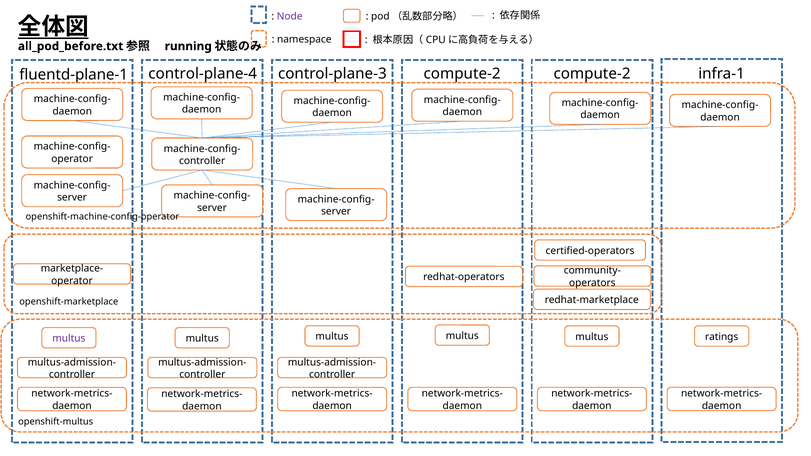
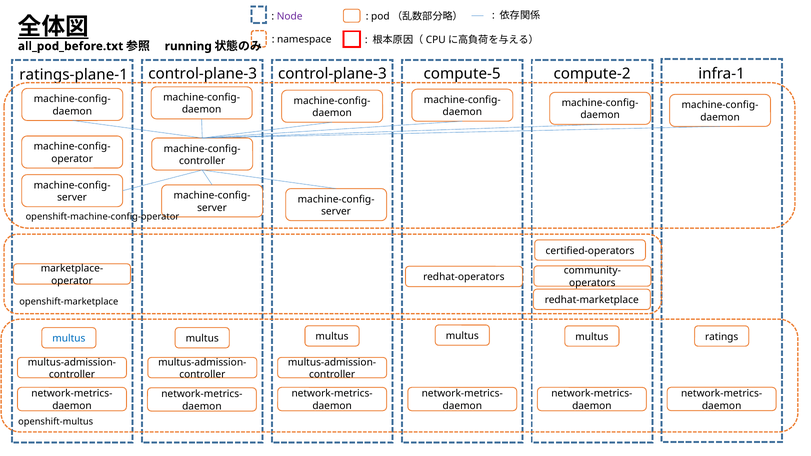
control-plane-4 at (203, 74): control-plane-4 -> control-plane-3
control-plane-3 compute-2: compute-2 -> compute-5
fluentd-plane-1: fluentd-plane-1 -> ratings-plane-1
multus at (69, 339) colour: purple -> blue
